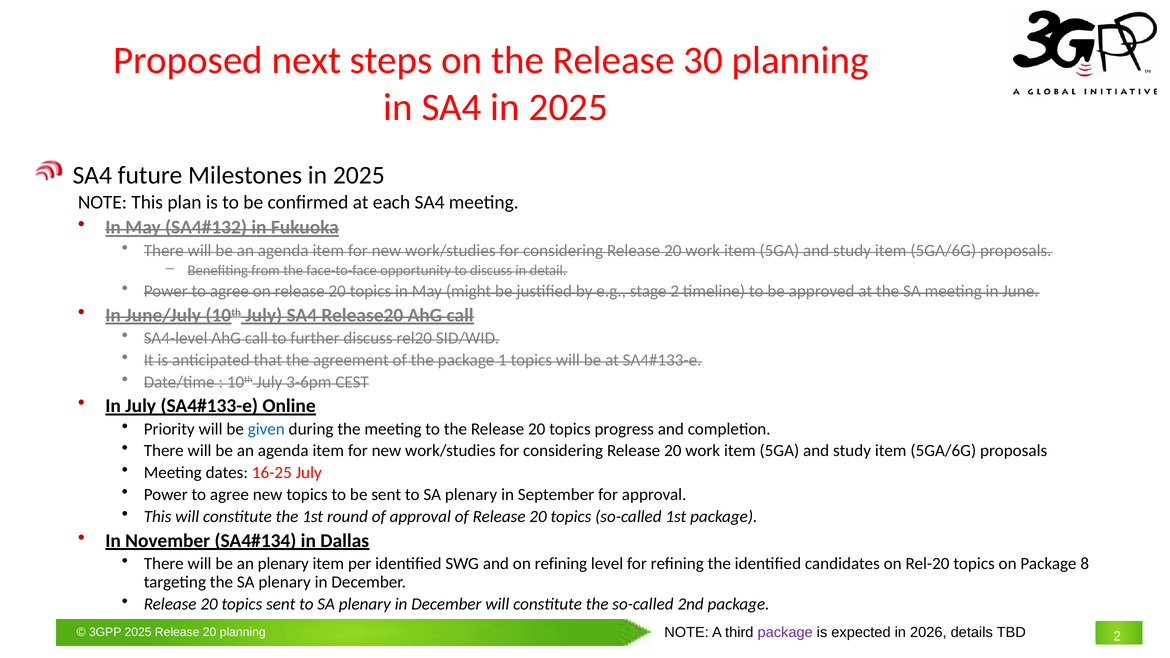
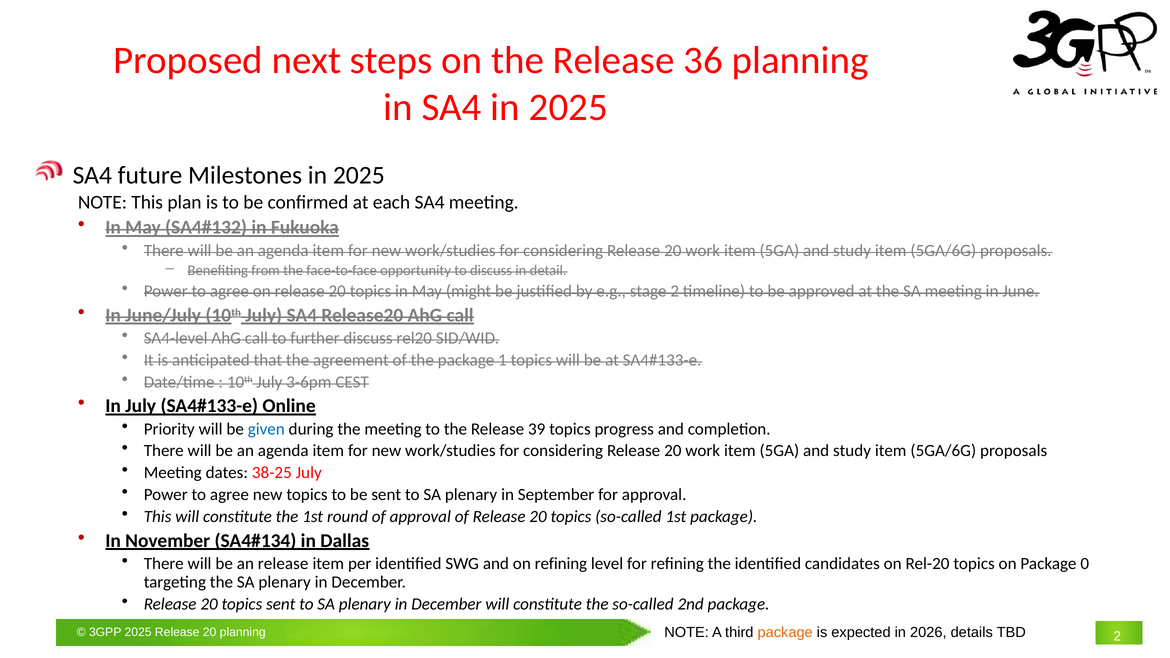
30: 30 -> 36
the Release 20: 20 -> 39
16-25: 16-25 -> 38-25
an plenary: plenary -> release
8: 8 -> 0
package at (785, 633) colour: purple -> orange
